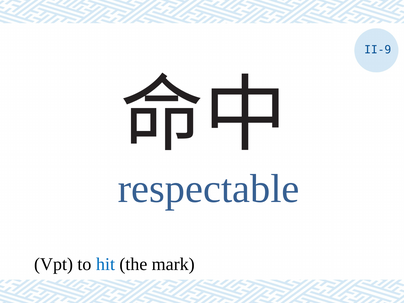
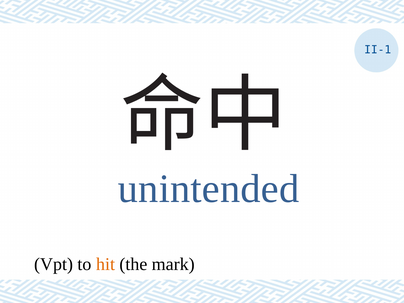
II-9: II-9 -> II-1
respectable: respectable -> unintended
hit colour: blue -> orange
